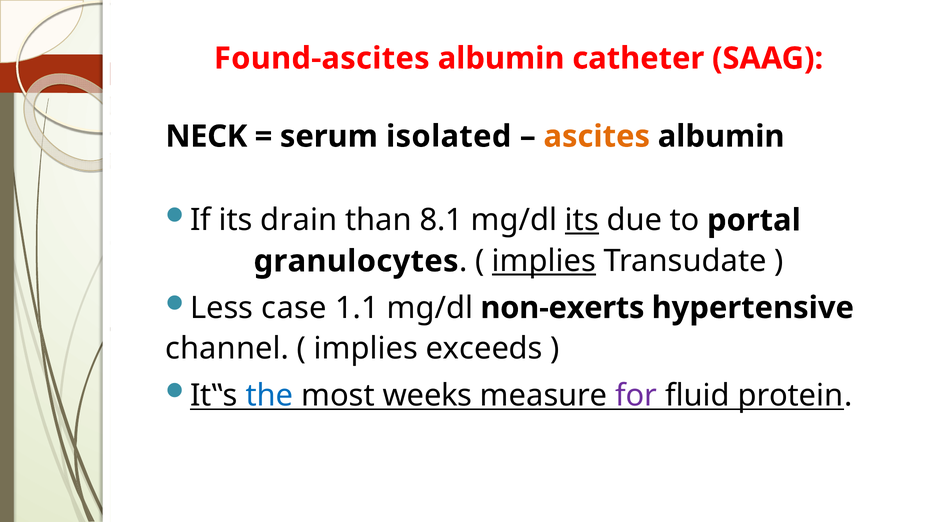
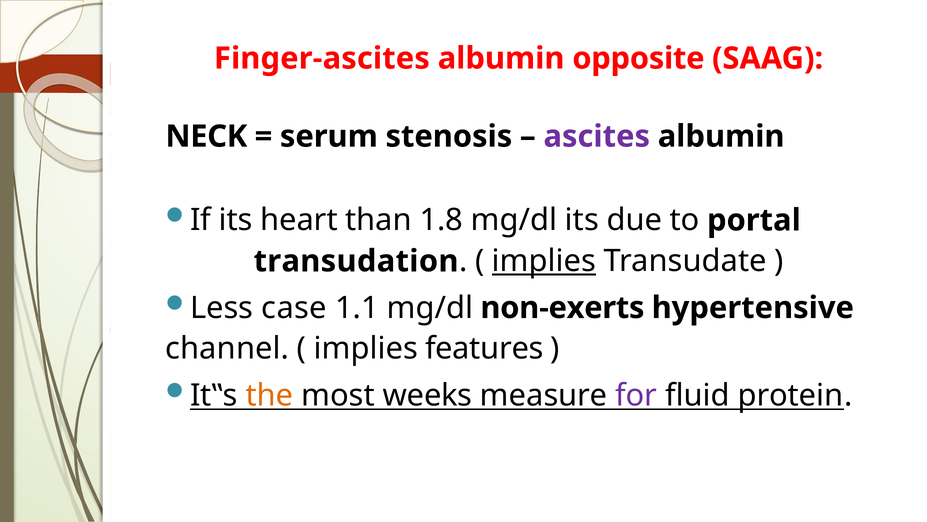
Found-ascites: Found-ascites -> Finger-ascites
catheter: catheter -> opposite
isolated: isolated -> stenosis
ascites colour: orange -> purple
drain: drain -> heart
8.1: 8.1 -> 1.8
its at (582, 220) underline: present -> none
granulocytes: granulocytes -> transudation
exceeds: exceeds -> features
the colour: blue -> orange
